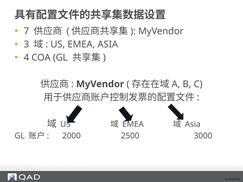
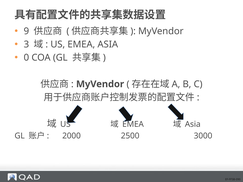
7: 7 -> 9
4: 4 -> 0
